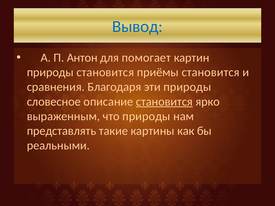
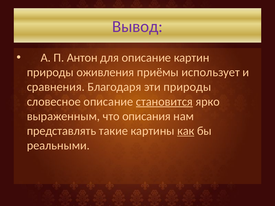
Вывод colour: blue -> purple
для помогает: помогает -> описание
природы становится: становится -> оживления
приёмы становится: становится -> использует
что природы: природы -> описания
как underline: none -> present
